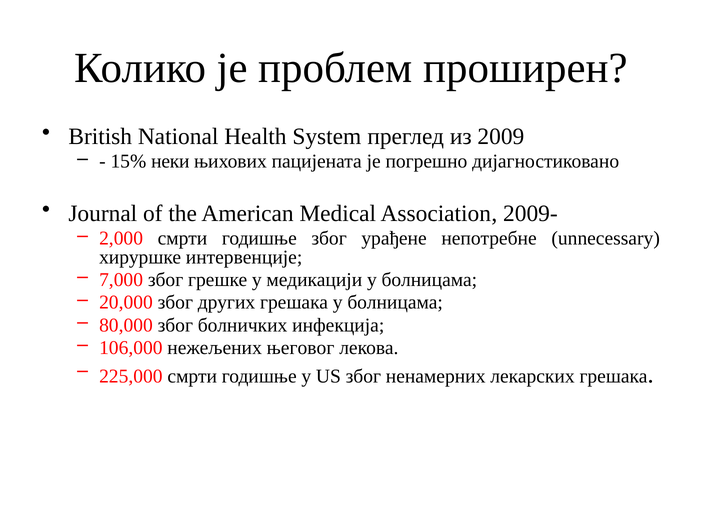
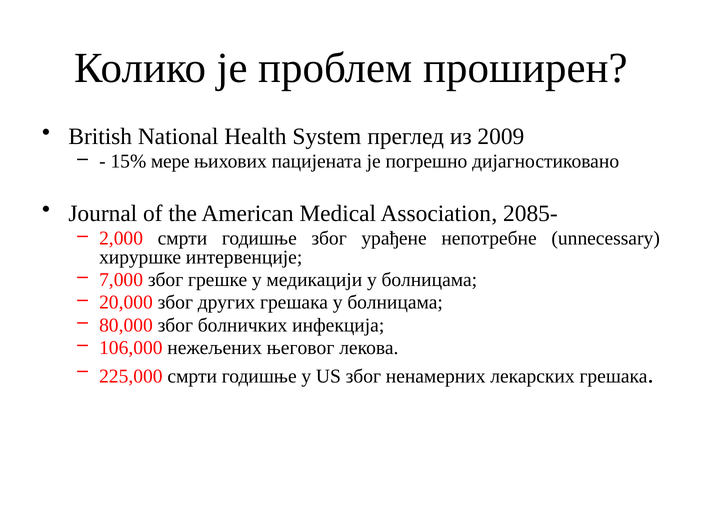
неки: неки -> мере
2009-: 2009- -> 2085-
